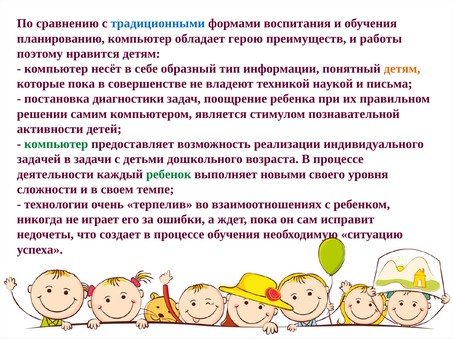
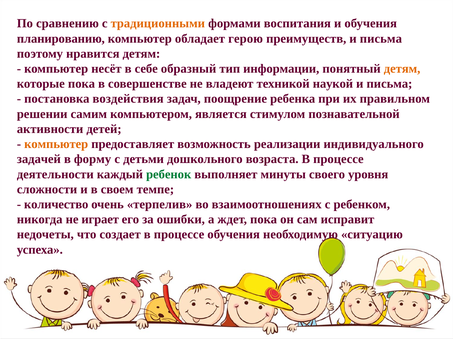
традиционными colour: blue -> orange
преимуществ и работы: работы -> письма
диагностики: диагностики -> воздействия
компьютер at (56, 144) colour: green -> orange
задачи: задачи -> форму
новыми: новыми -> минуты
технологии: технологии -> количество
